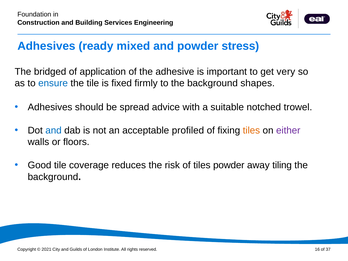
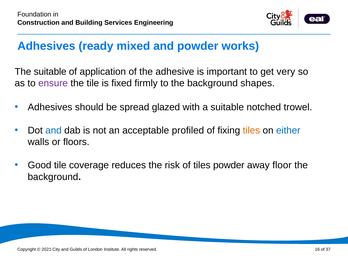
stress: stress -> works
The bridged: bridged -> suitable
ensure colour: blue -> purple
advice: advice -> glazed
either colour: purple -> blue
tiling: tiling -> floor
